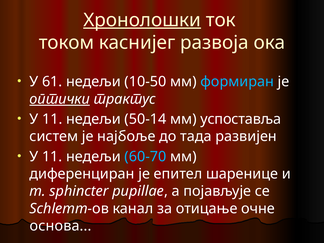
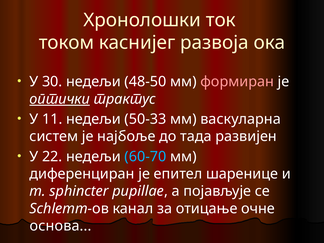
Хронолошки underline: present -> none
61: 61 -> 30
10-50: 10-50 -> 48-50
формиран colour: light blue -> pink
50-14: 50-14 -> 50-33
успоставља: успоставља -> васкуларна
11 at (52, 157): 11 -> 22
